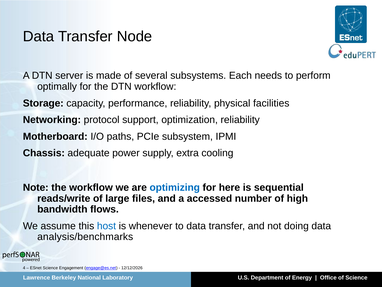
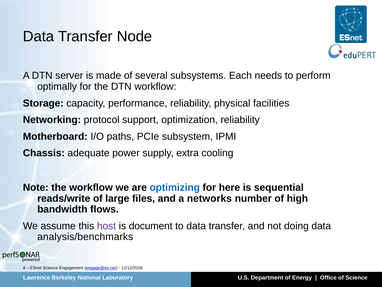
accessed: accessed -> networks
host colour: blue -> purple
whenever: whenever -> document
